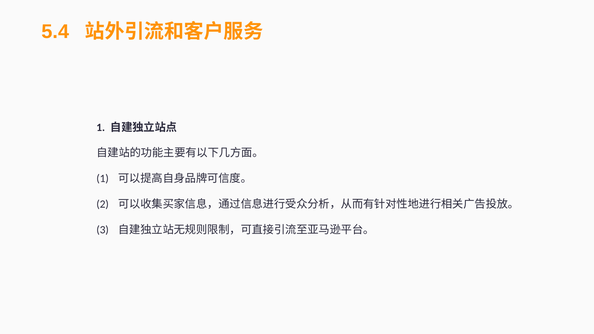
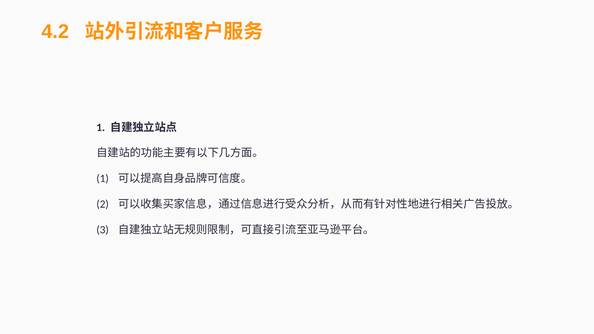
5.4: 5.4 -> 4.2
